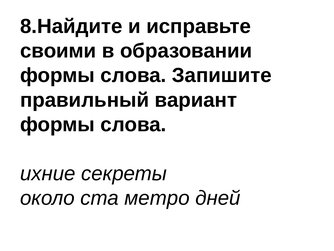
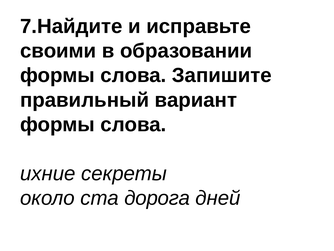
8.Найдите: 8.Найдите -> 7.Найдите
метро: метро -> дорога
